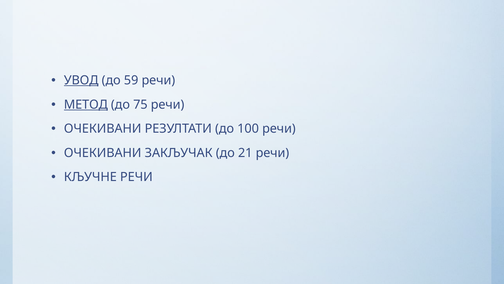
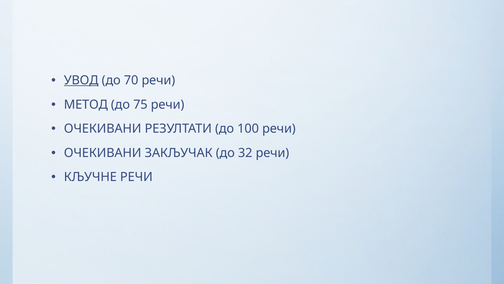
59: 59 -> 70
МЕТОД underline: present -> none
21: 21 -> 32
